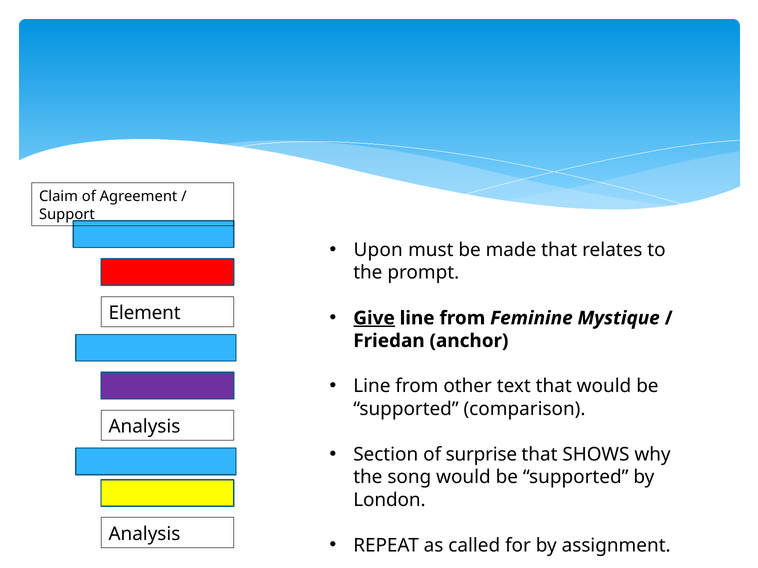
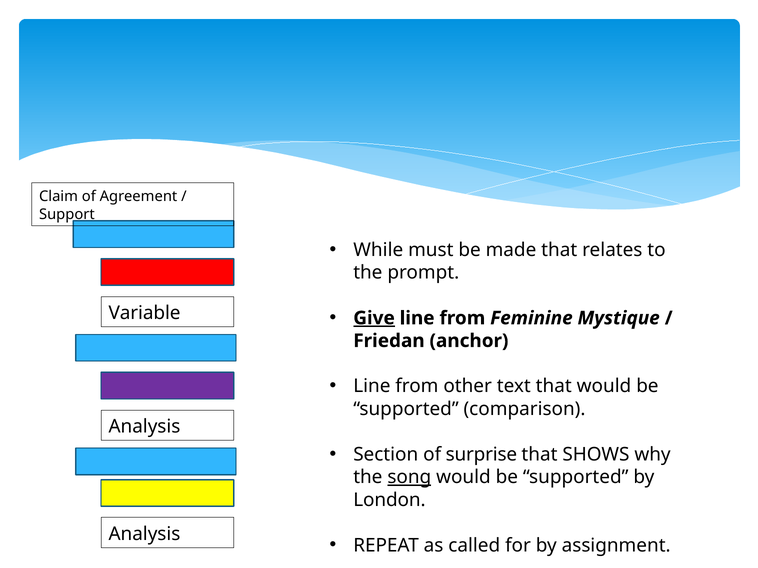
Upon: Upon -> While
Element: Element -> Variable
song underline: none -> present
